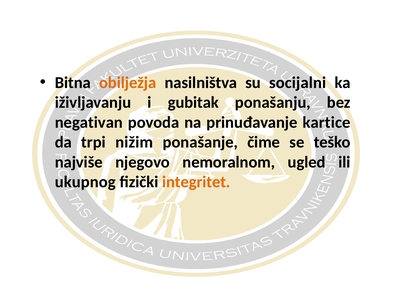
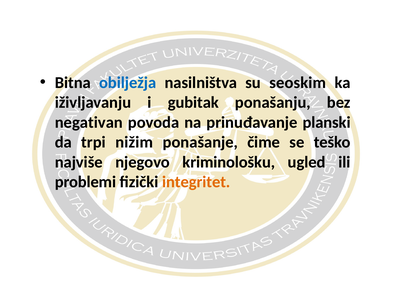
obilježja colour: orange -> blue
socijalni: socijalni -> seoskim
kartice: kartice -> planski
nemoralnom: nemoralnom -> kriminološku
ukupnog: ukupnog -> problemi
